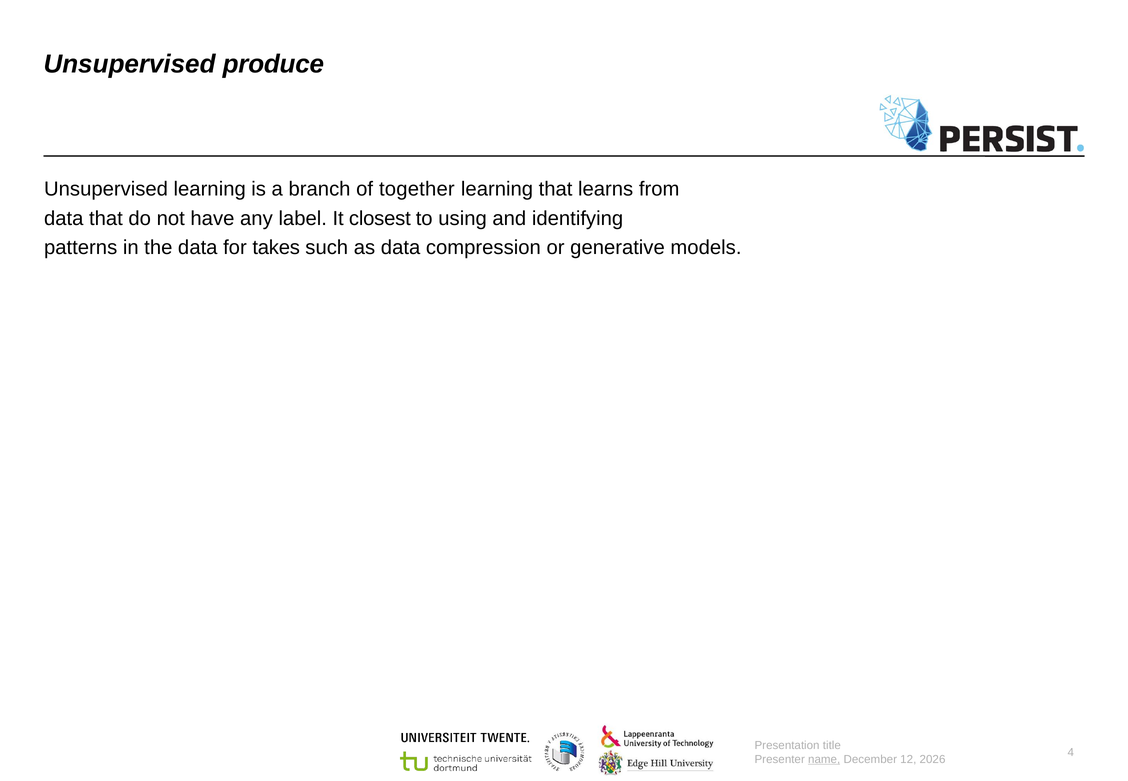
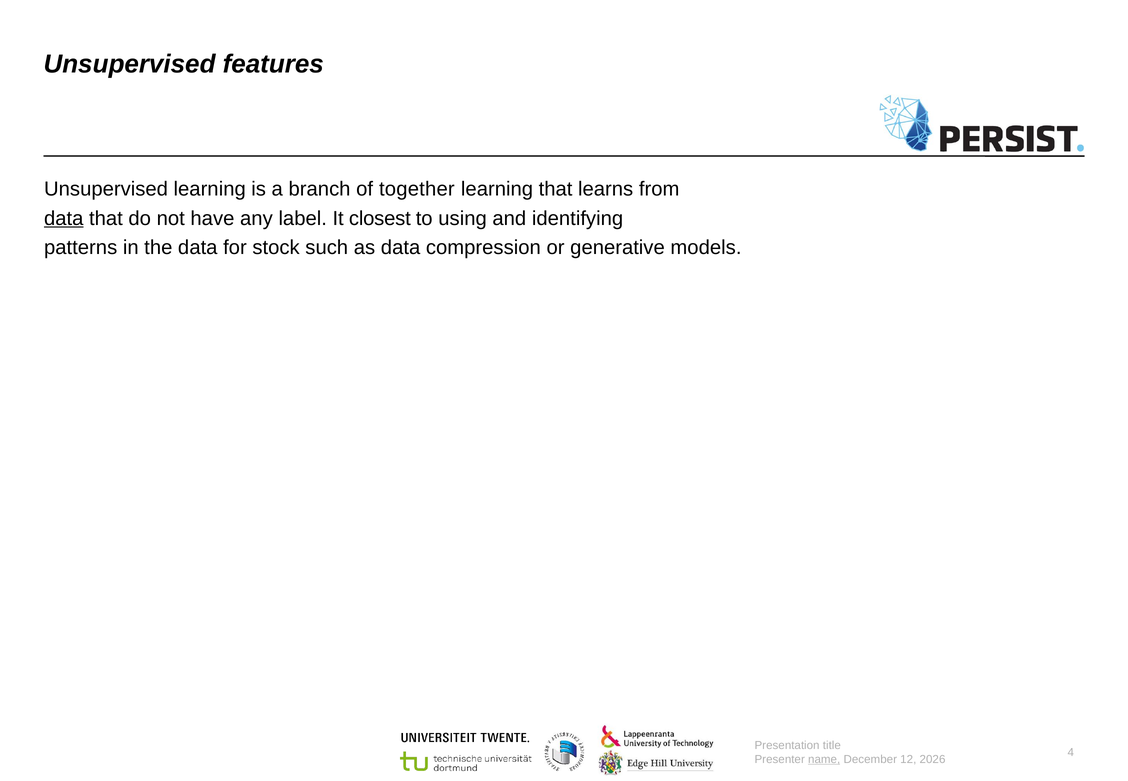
produce: produce -> features
data at (64, 218) underline: none -> present
takes: takes -> stock
